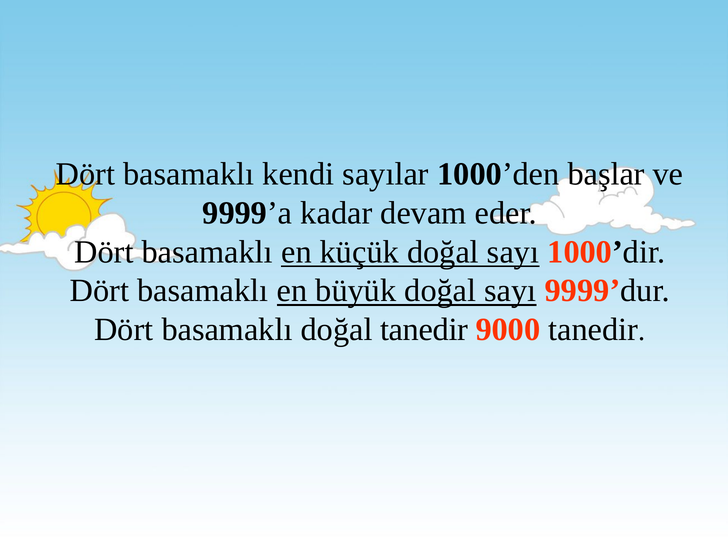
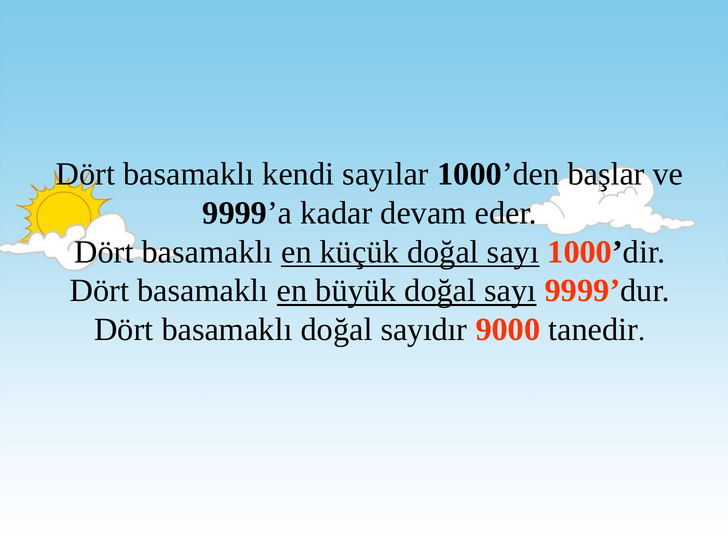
doğal tanedir: tanedir -> sayıdır
